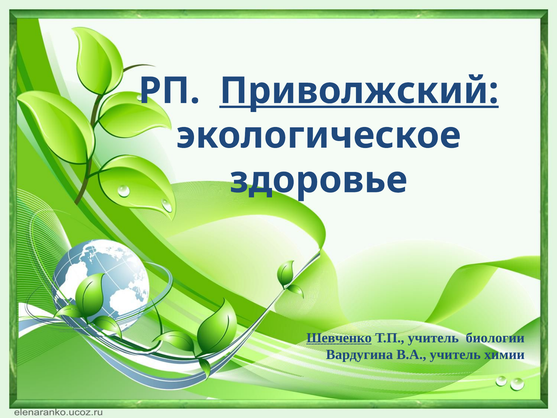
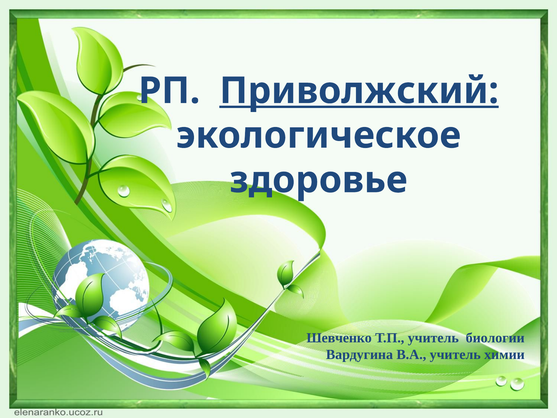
Шевченко underline: present -> none
